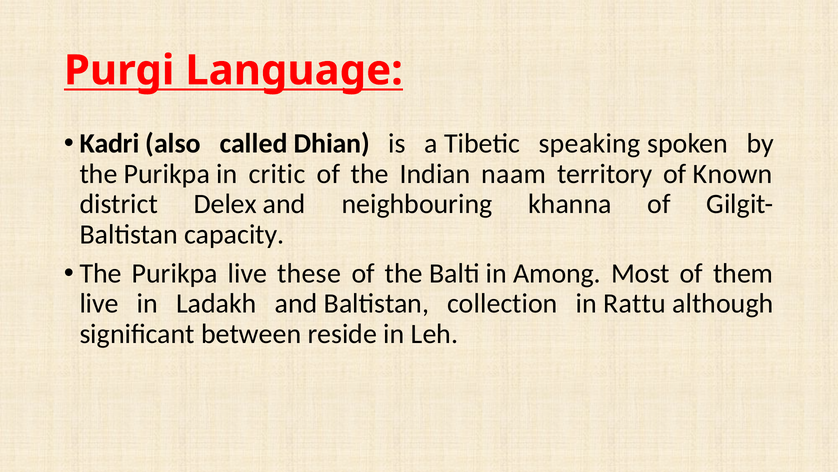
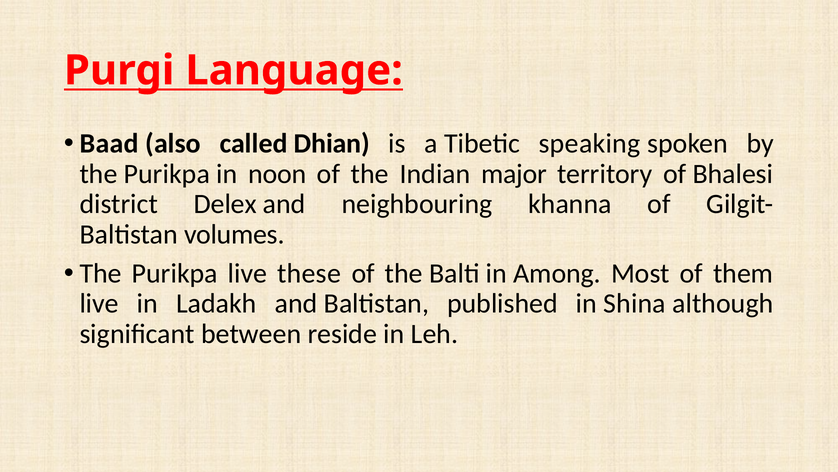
Kadri: Kadri -> Baad
critic: critic -> noon
naam: naam -> major
Known: Known -> Bhalesi
capacity: capacity -> volumes
collection: collection -> published
Rattu: Rattu -> Shina
